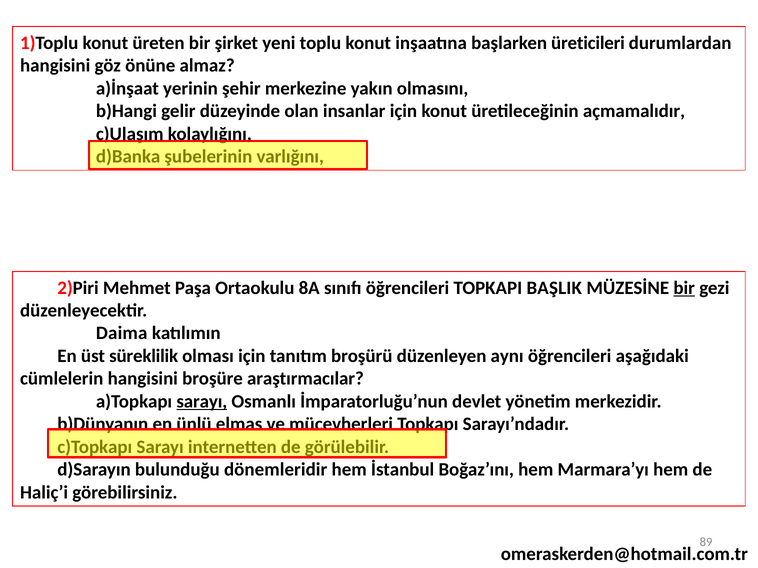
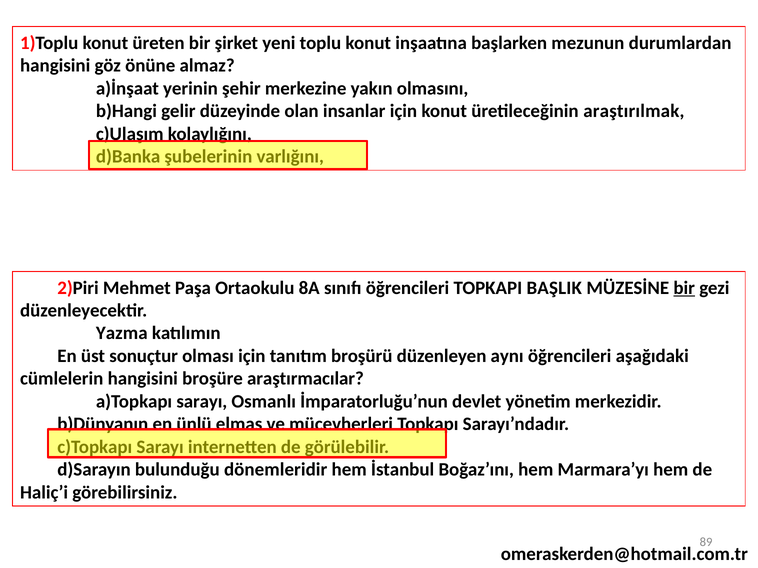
üreticileri: üreticileri -> mezunun
açmamalıdır: açmamalıdır -> araştırılmak
Daima: Daima -> Yazma
süreklilik: süreklilik -> sonuçtur
sarayı at (202, 402) underline: present -> none
